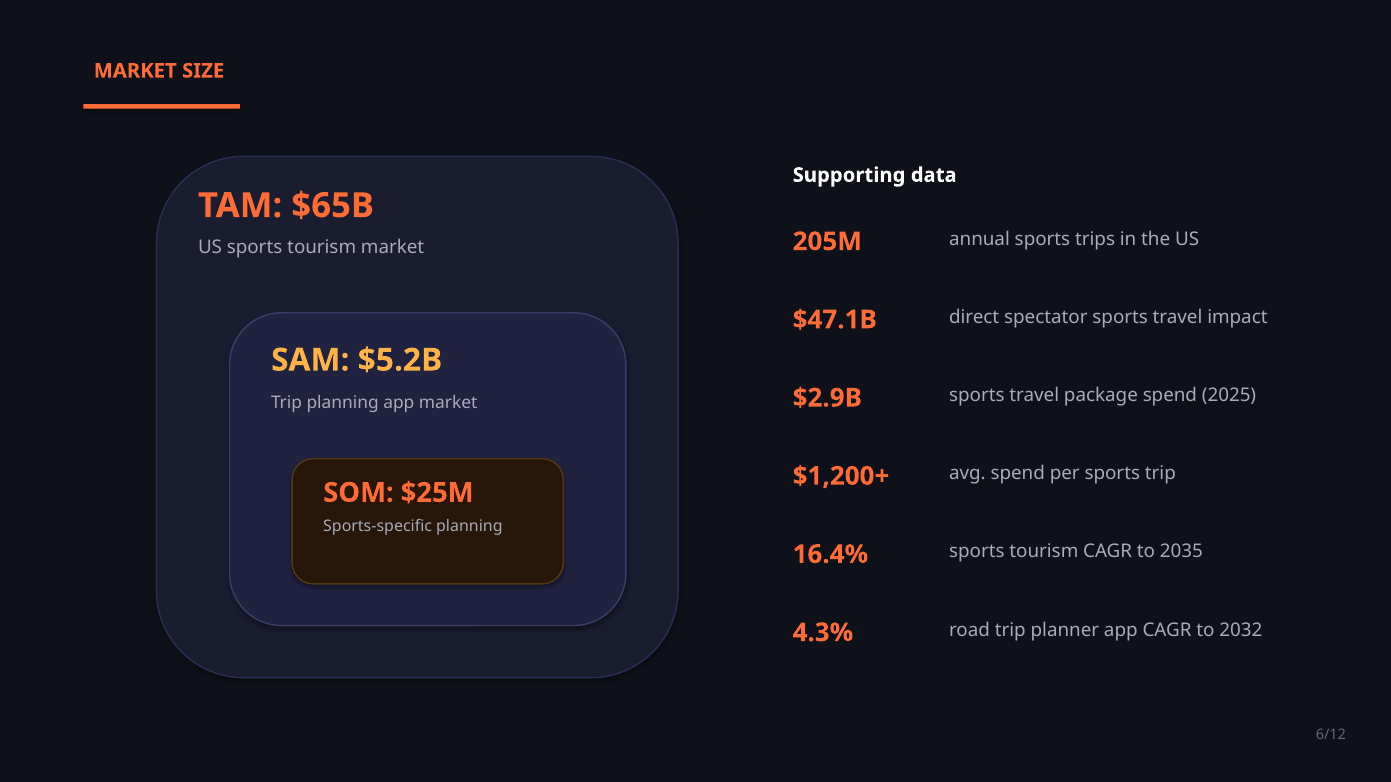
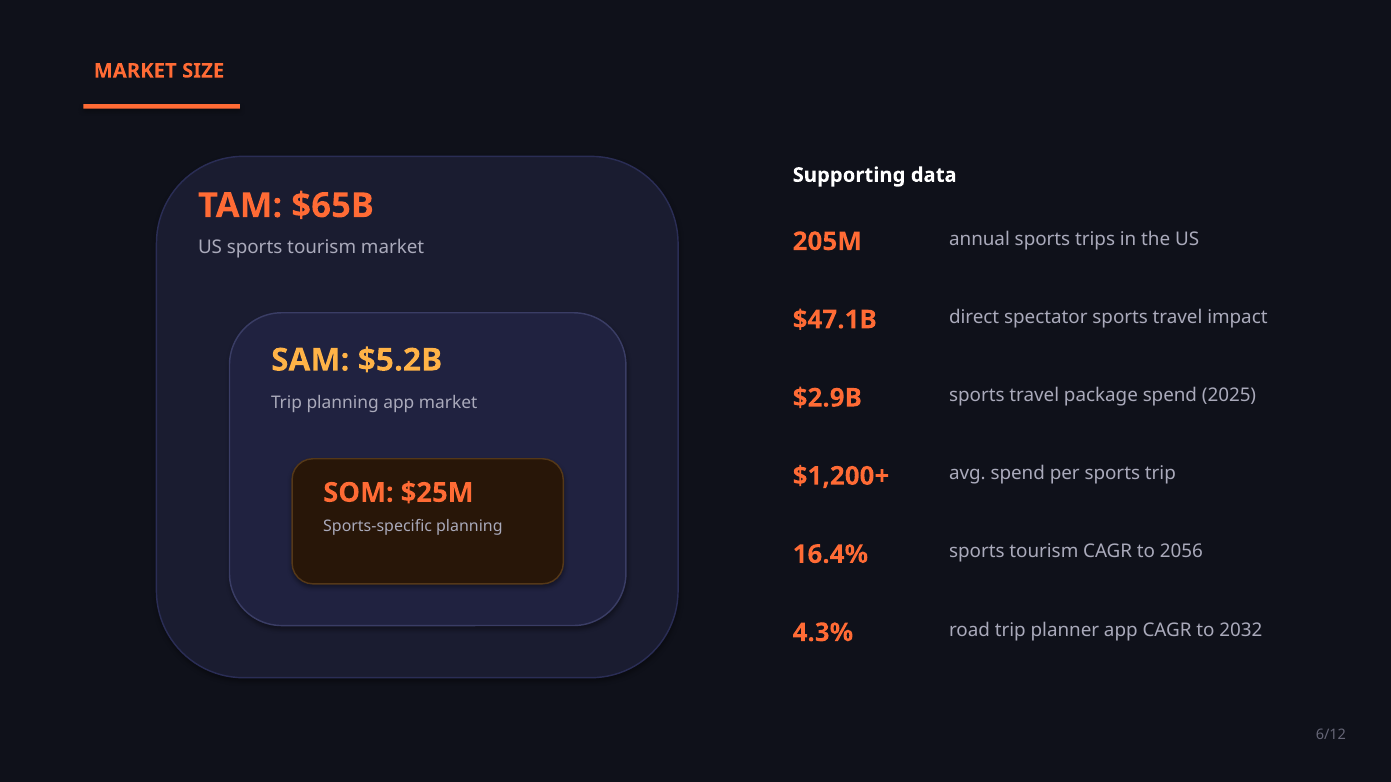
2035: 2035 -> 2056
